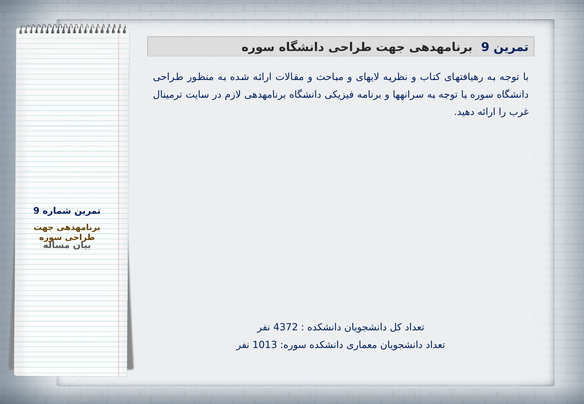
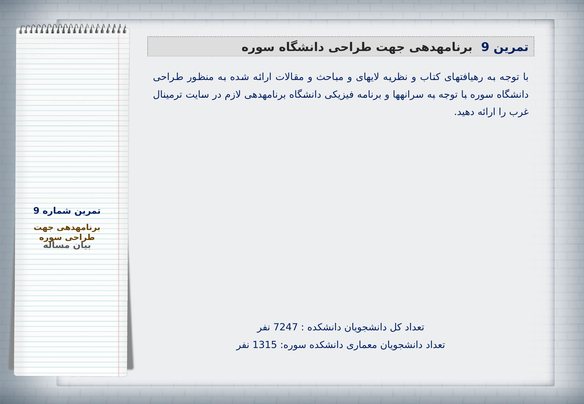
4372: 4372 -> 7247
1013: 1013 -> 1315
